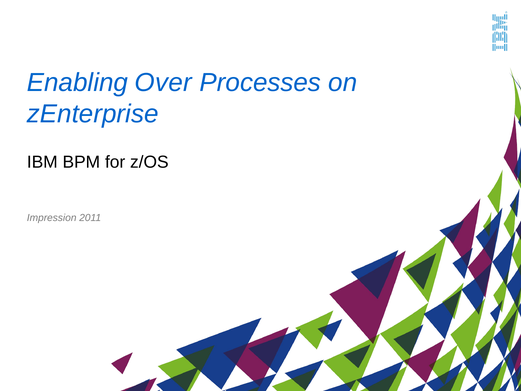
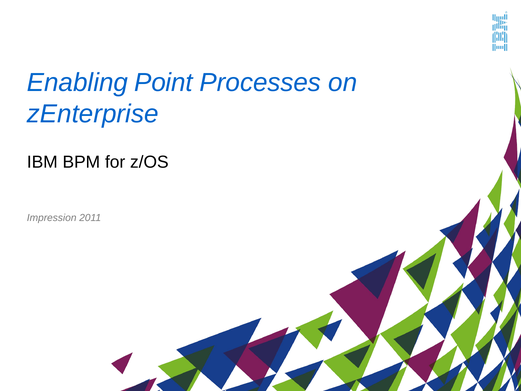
Over: Over -> Point
